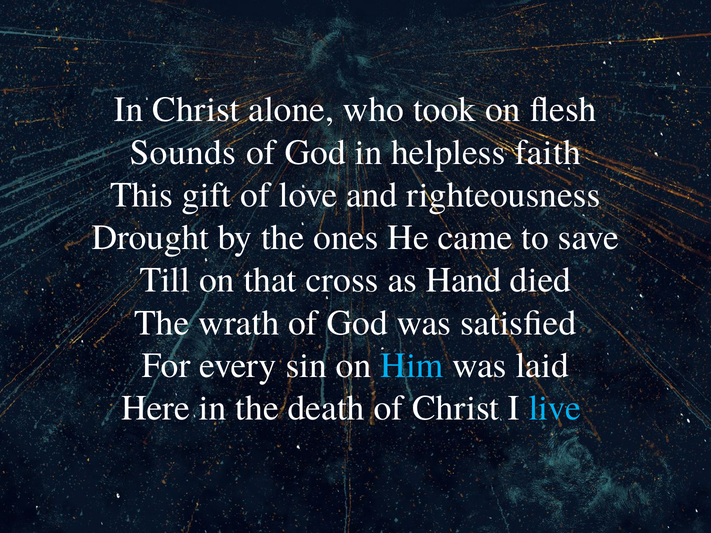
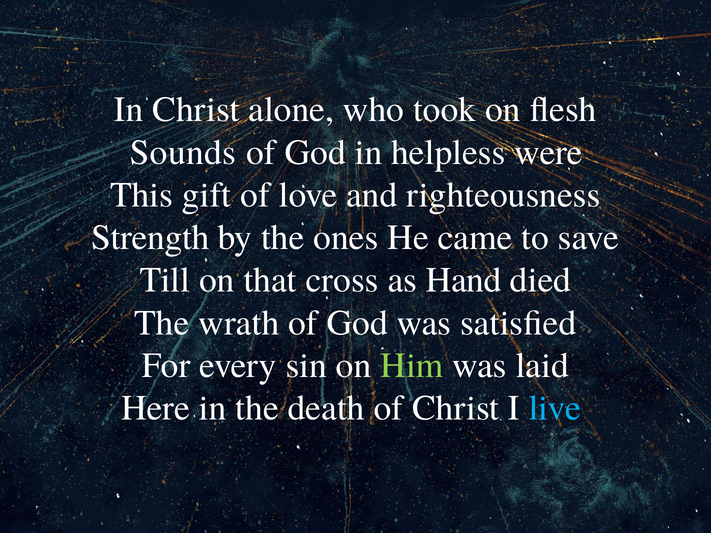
faith: faith -> were
Drought: Drought -> Strength
Him colour: light blue -> light green
